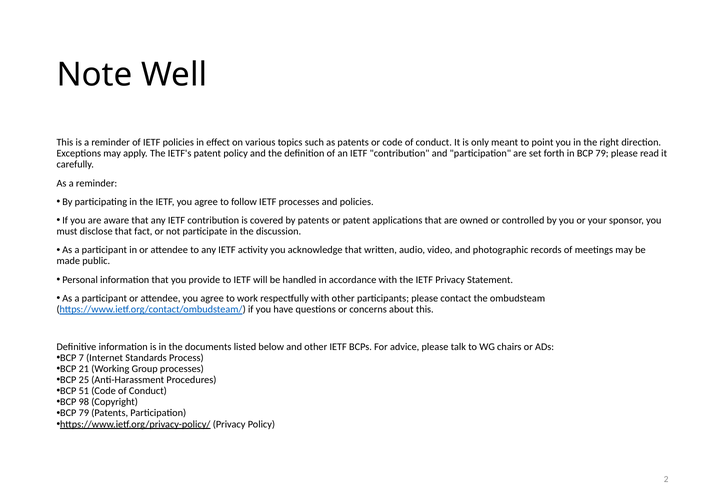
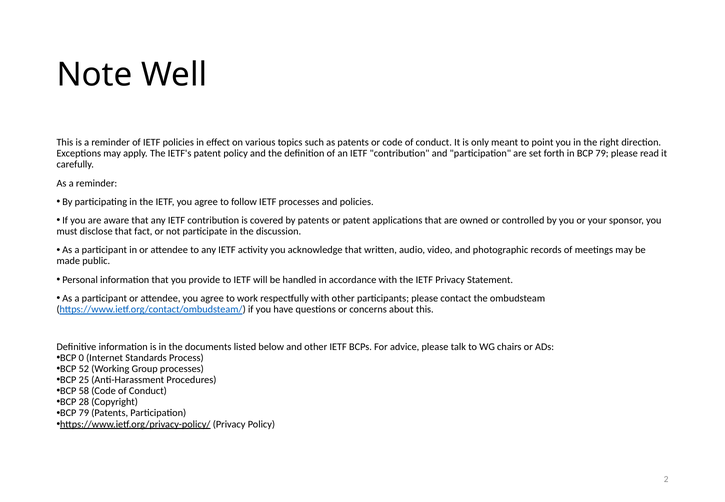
7: 7 -> 0
21: 21 -> 52
51: 51 -> 58
98: 98 -> 28
